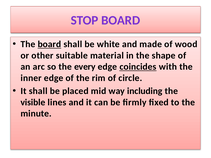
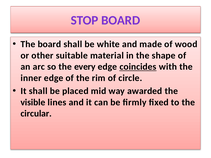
board at (49, 44) underline: present -> none
including: including -> awarded
minute: minute -> circular
